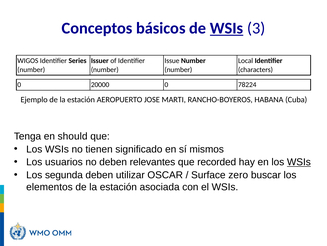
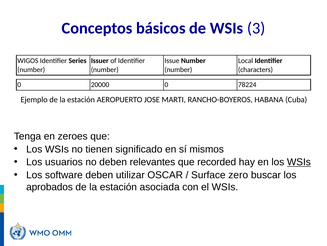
WSIs at (227, 28) underline: present -> none
should: should -> zeroes
segunda: segunda -> software
elementos: elementos -> aprobados
